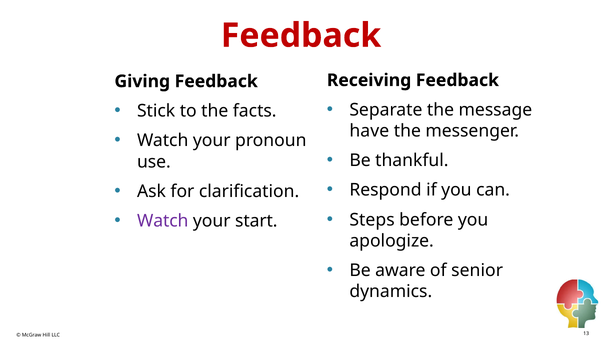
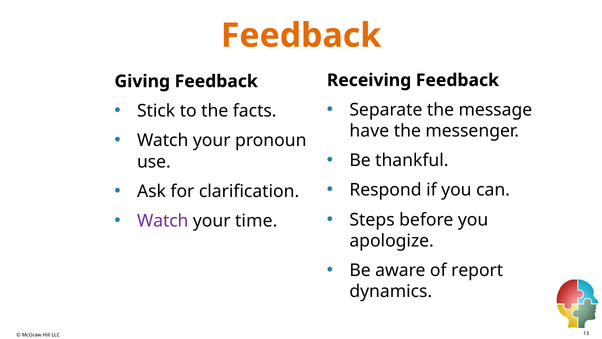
Feedback at (301, 36) colour: red -> orange
start: start -> time
senior: senior -> report
